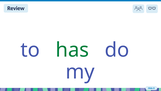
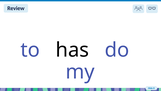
has colour: green -> black
